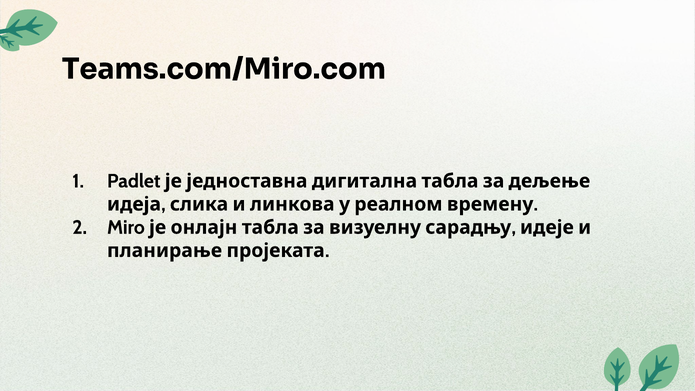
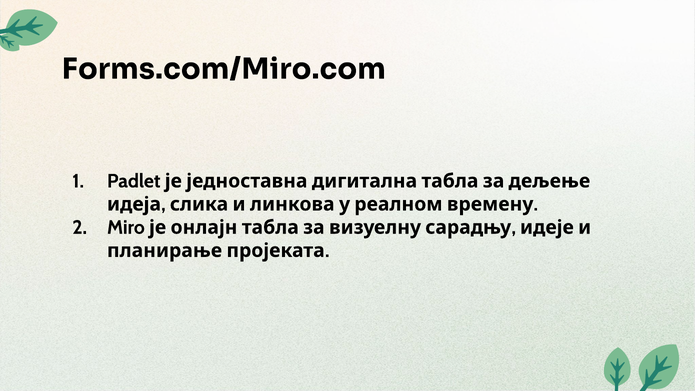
Teams.com/Miro.com: Teams.com/Miro.com -> Forms.com/Miro.com
